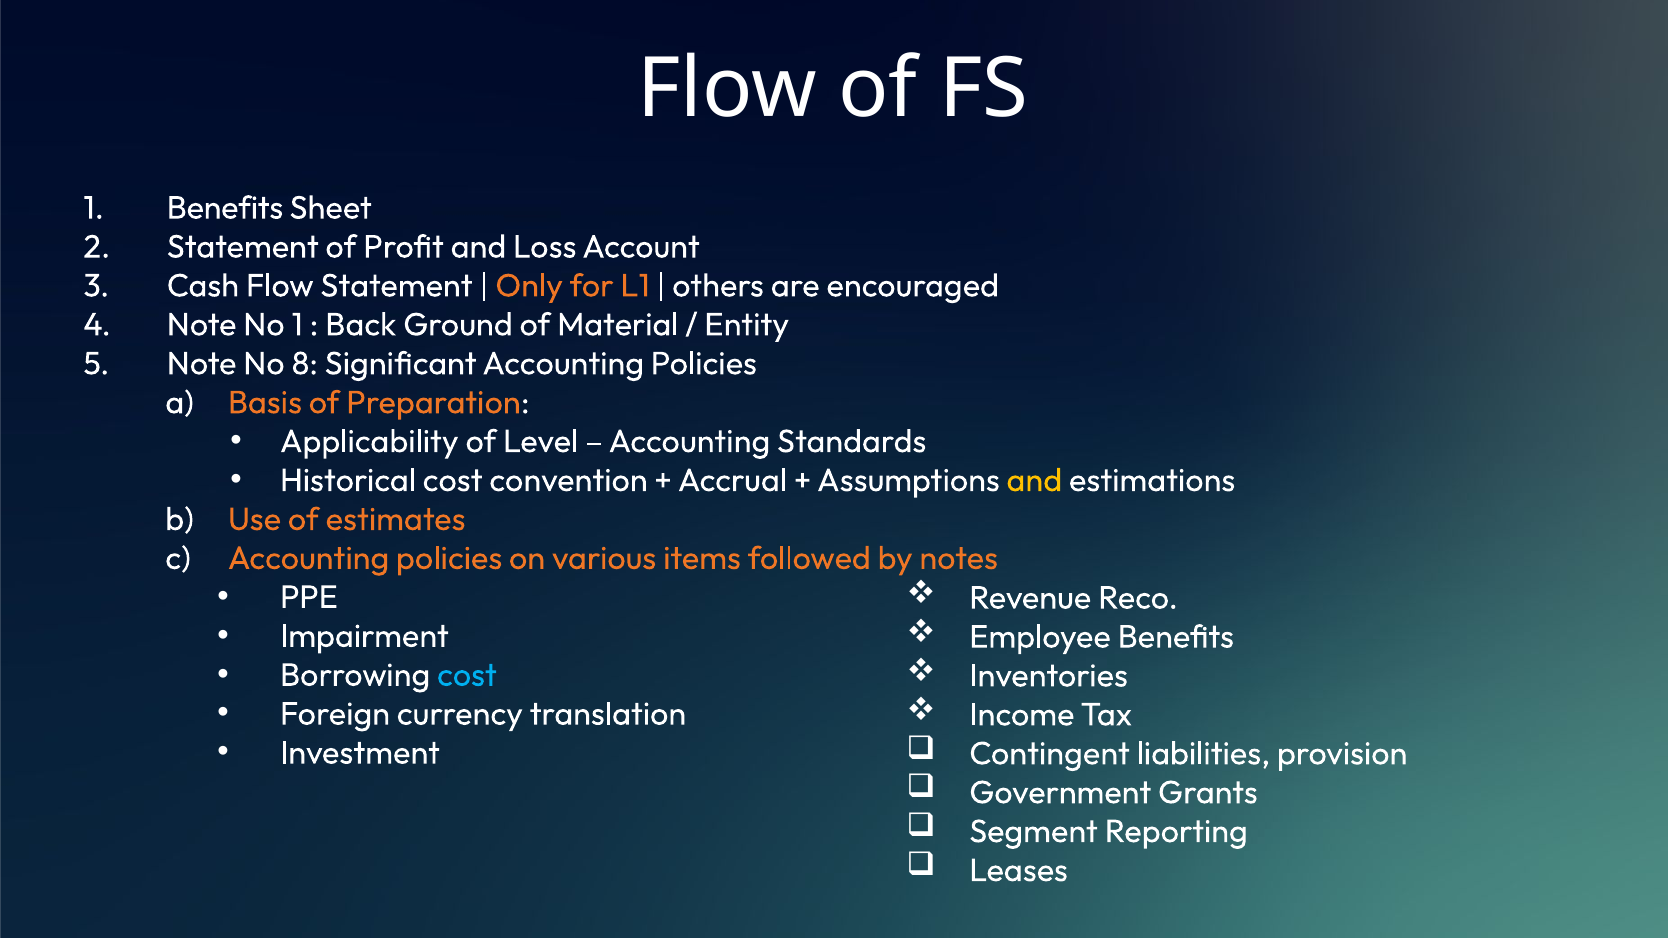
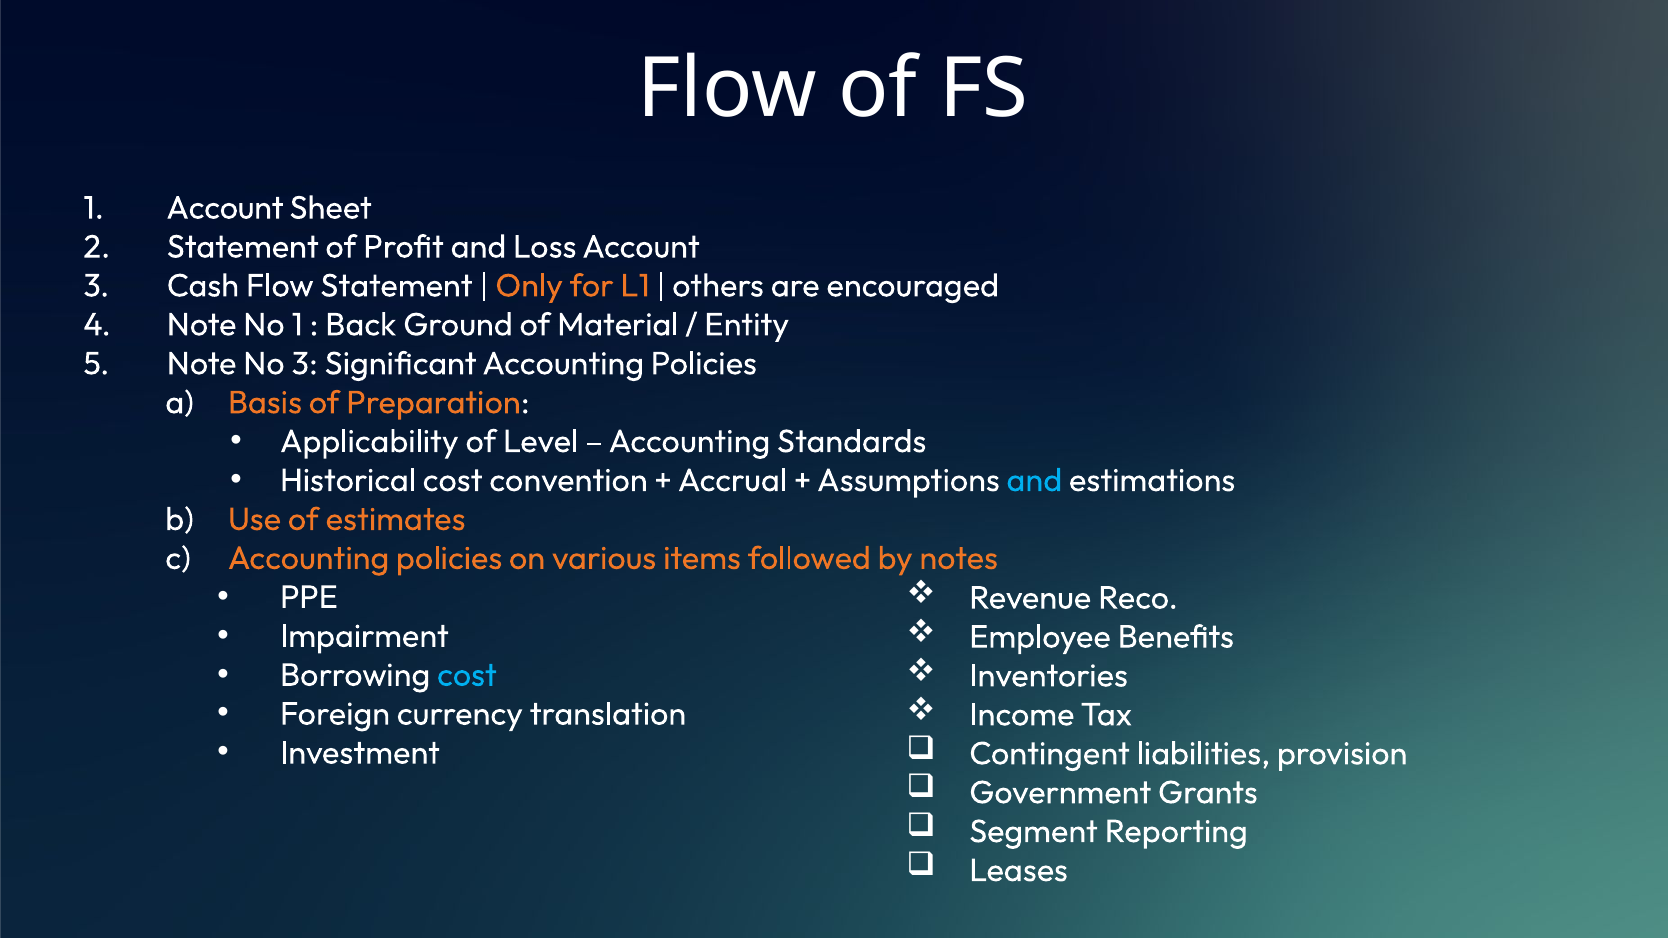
1 Benefits: Benefits -> Account
No 8: 8 -> 3
and at (1034, 481) colour: yellow -> light blue
